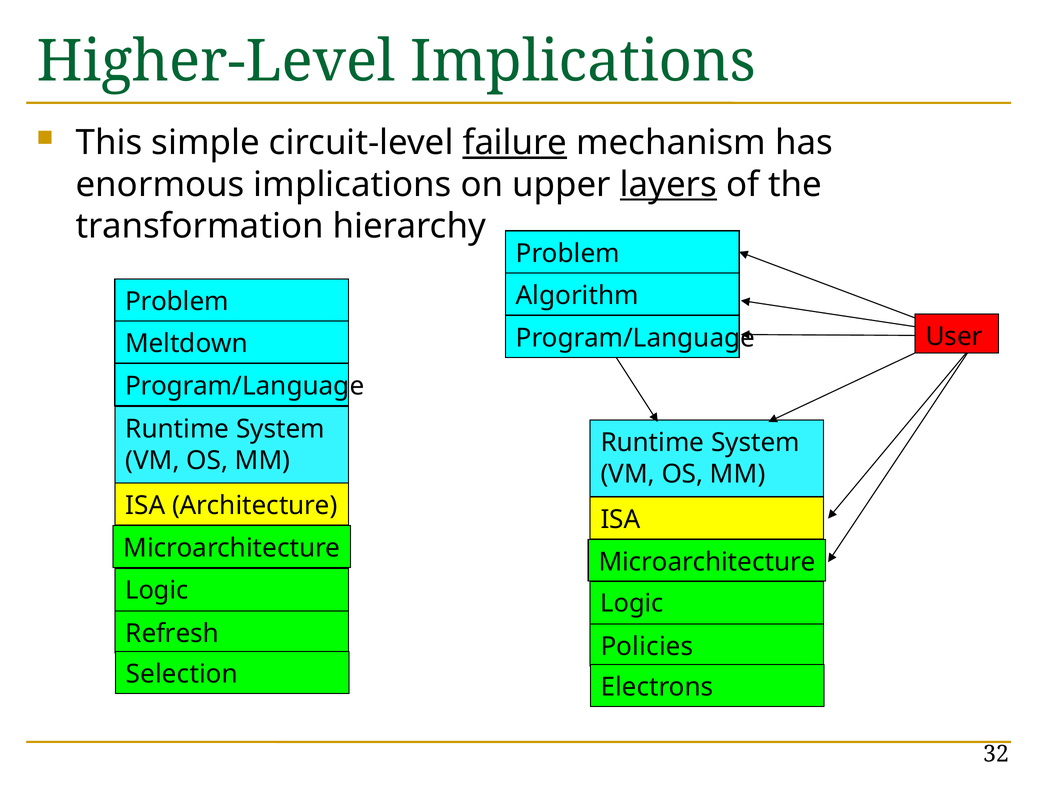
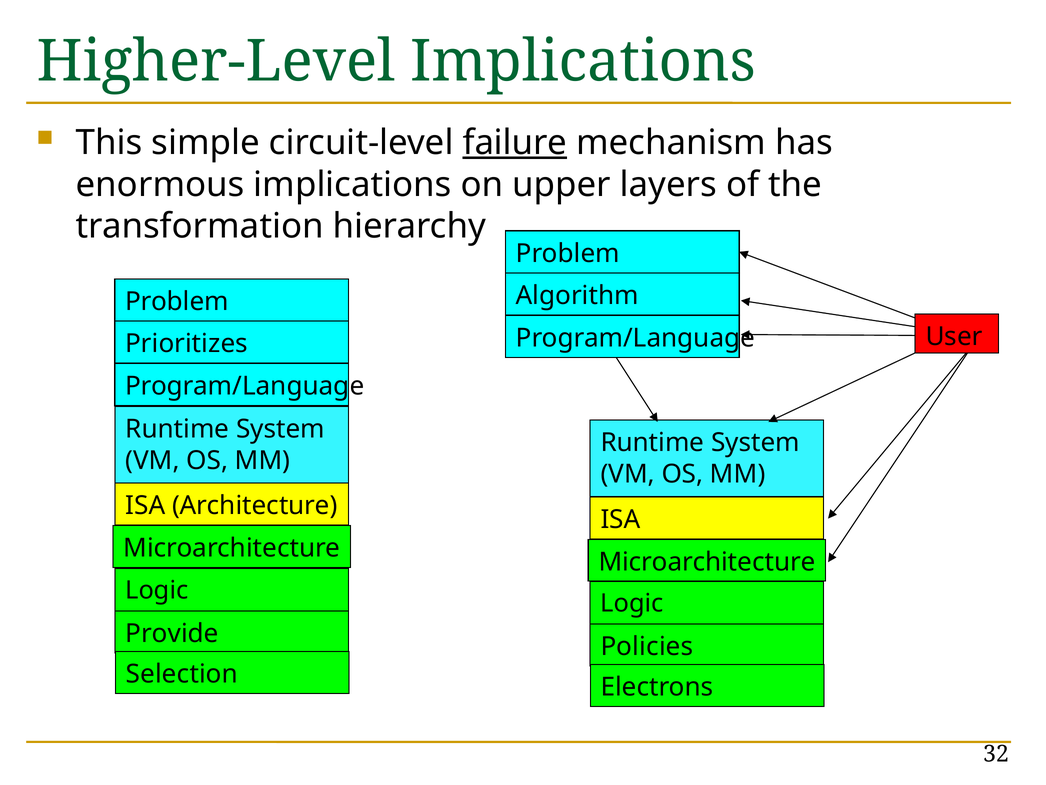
layers underline: present -> none
Meltdown: Meltdown -> Prioritizes
Refresh: Refresh -> Provide
